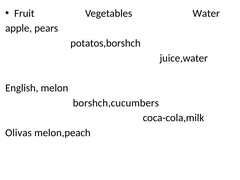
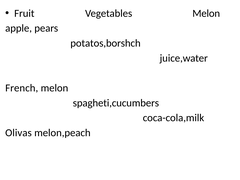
Vegetables Water: Water -> Melon
English: English -> French
borshch,cucumbers: borshch,cucumbers -> spagheti,cucumbers
